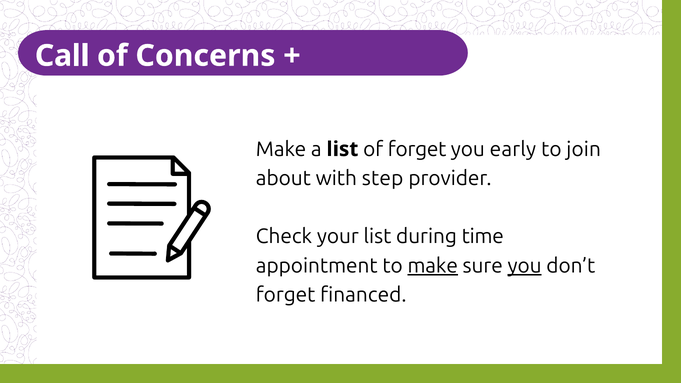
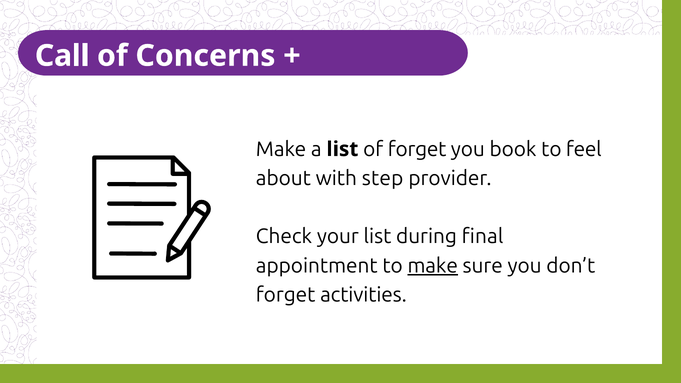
early: early -> book
join: join -> feel
time: time -> final
you at (525, 266) underline: present -> none
financed: financed -> activities
